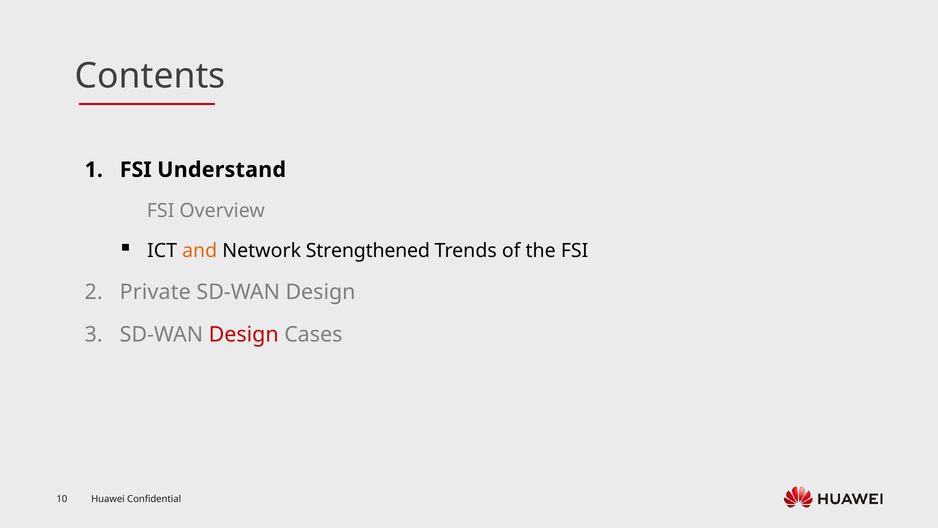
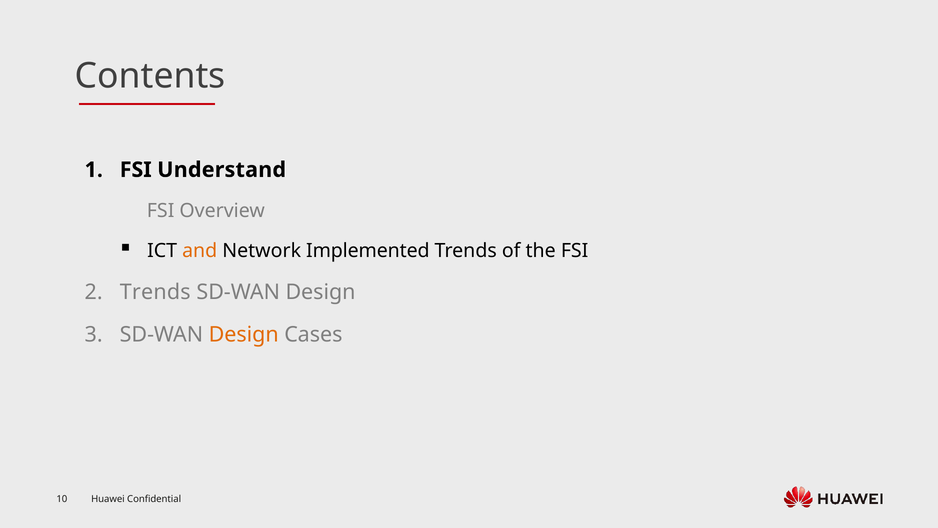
Strengthened: Strengthened -> Implemented
Private at (155, 292): Private -> Trends
Design at (244, 334) colour: red -> orange
